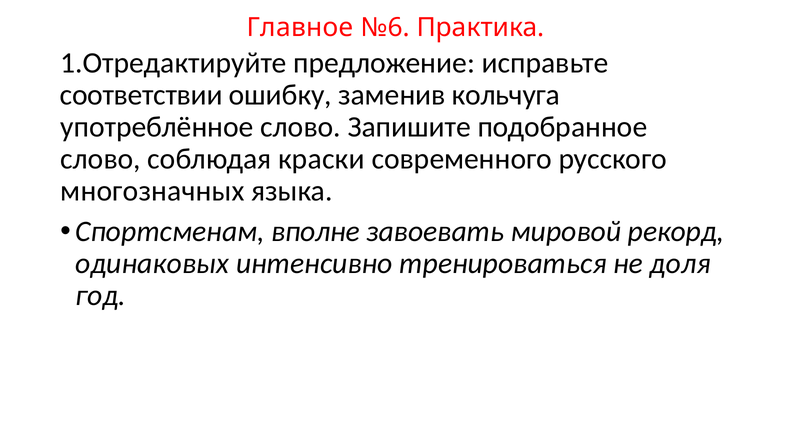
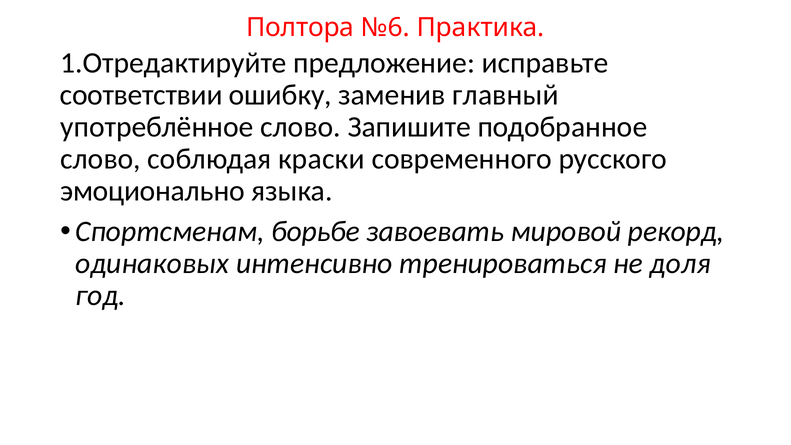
Главное: Главное -> Полтора
кольчуга: кольчуга -> главный
многозначных: многозначных -> эмоционально
вполне: вполне -> борьбе
